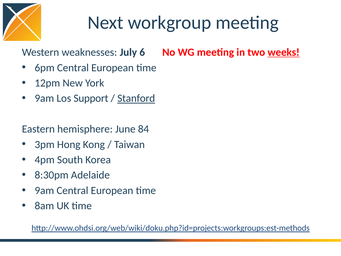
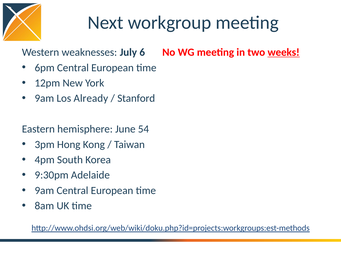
Support: Support -> Already
Stanford underline: present -> none
84: 84 -> 54
8:30pm: 8:30pm -> 9:30pm
